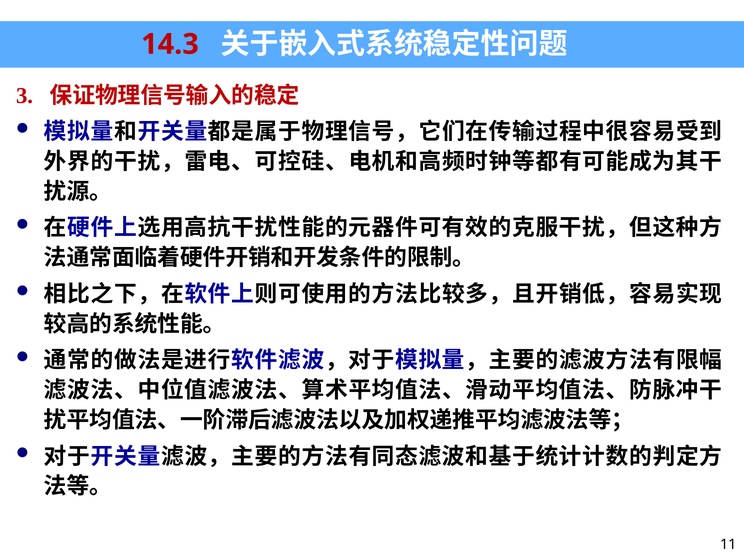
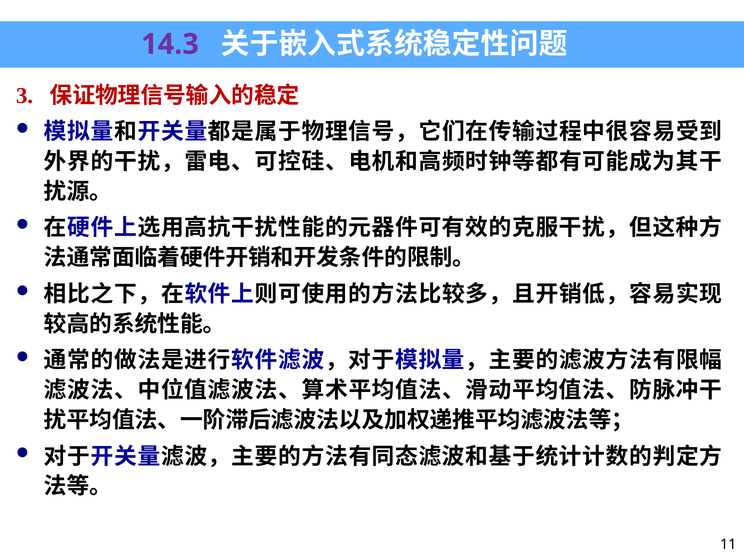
14.3 colour: red -> purple
